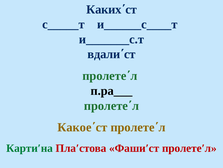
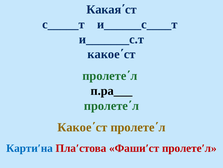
Каких΄ст: Каких΄ст -> Какая΄ст
вдали΄ст at (112, 54): вдали΄ст -> какое΄ст
Карти′на colour: green -> blue
